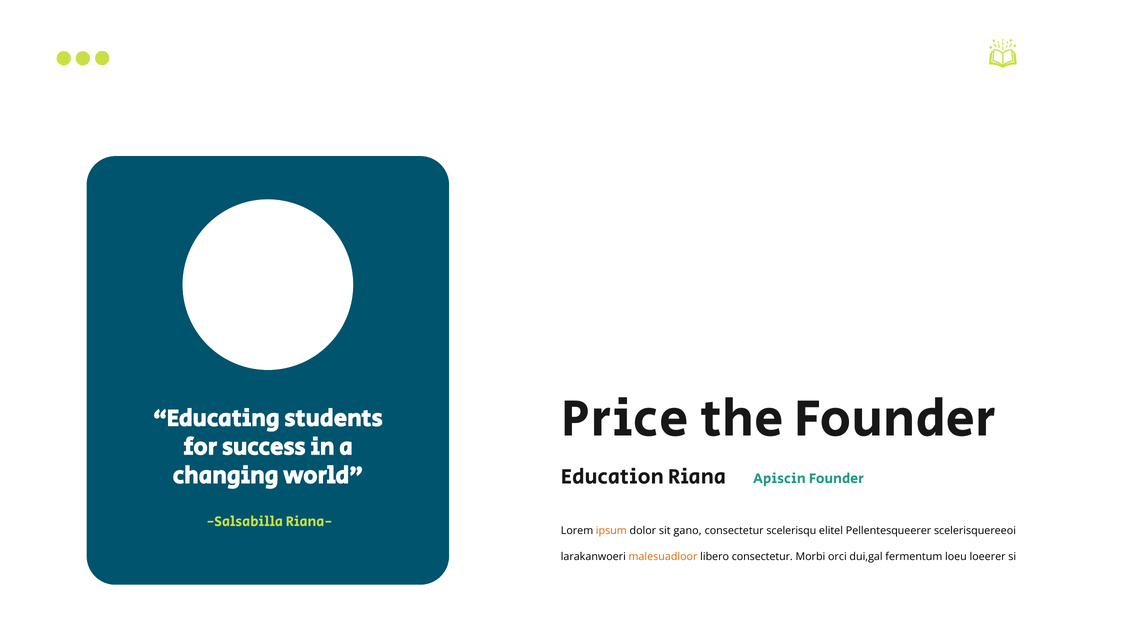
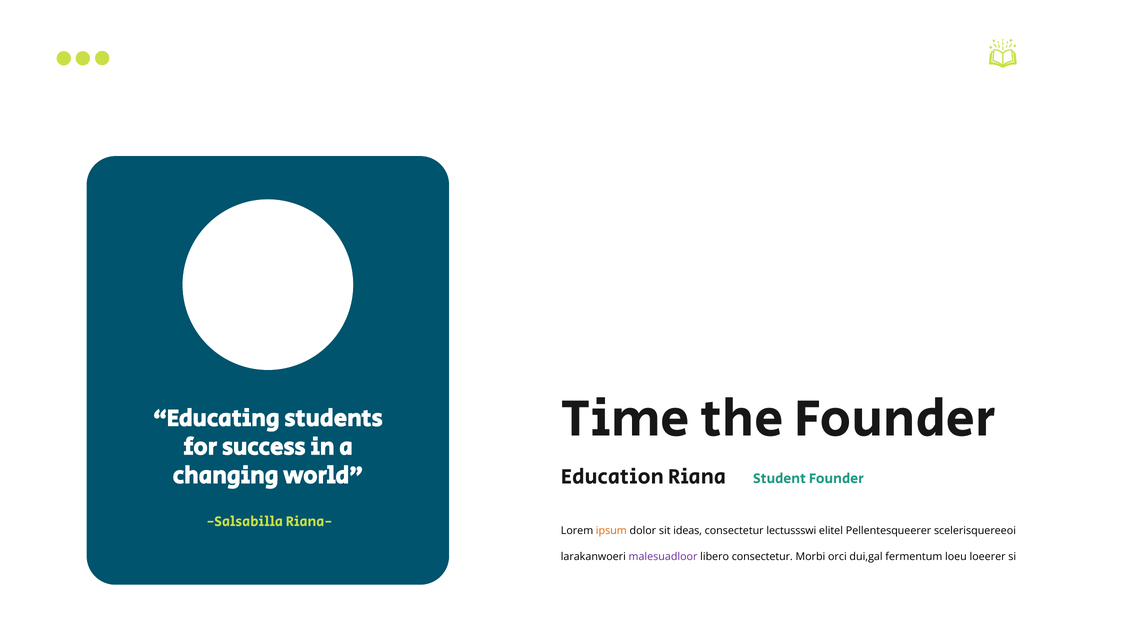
Price: Price -> Time
Riana Apiscin: Apiscin -> Student
gano: gano -> ideas
scelerisqu: scelerisqu -> lectussswi
malesuadloor colour: orange -> purple
